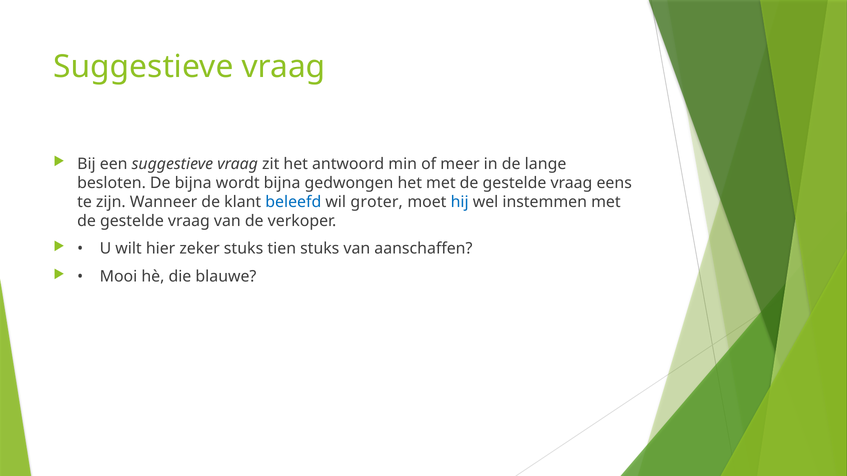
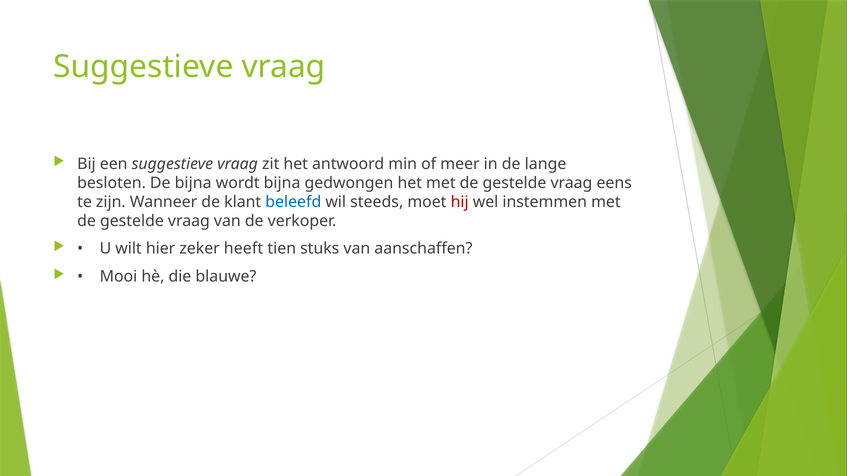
groter: groter -> steeds
hij colour: blue -> red
zeker stuks: stuks -> heeft
